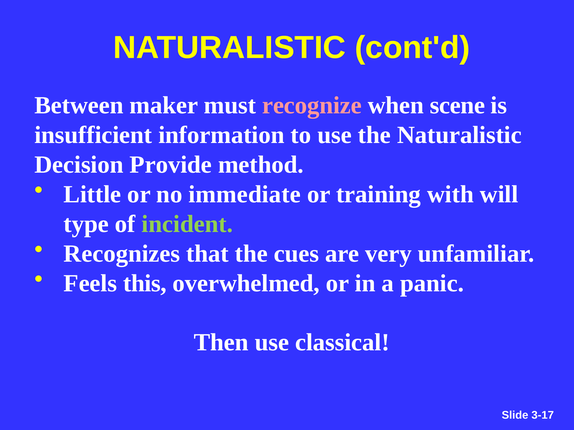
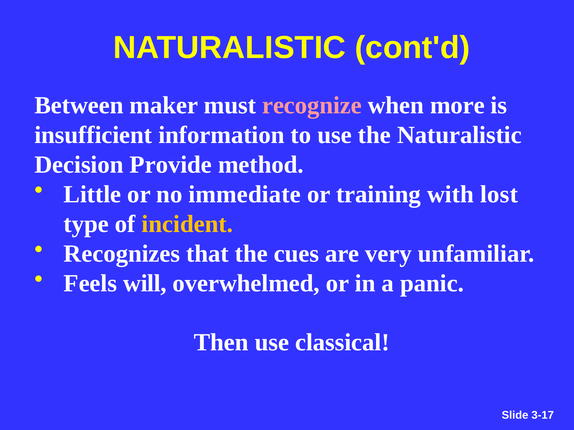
scene: scene -> more
will: will -> lost
incident colour: light green -> yellow
this: this -> will
